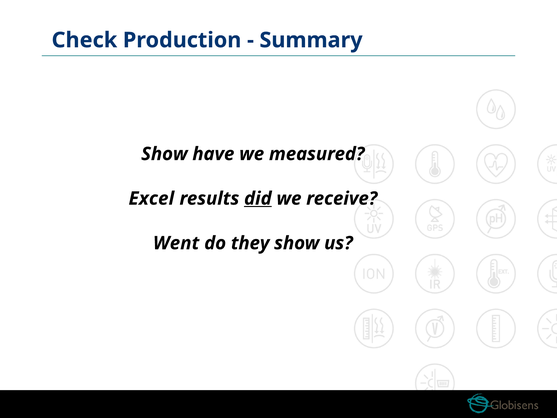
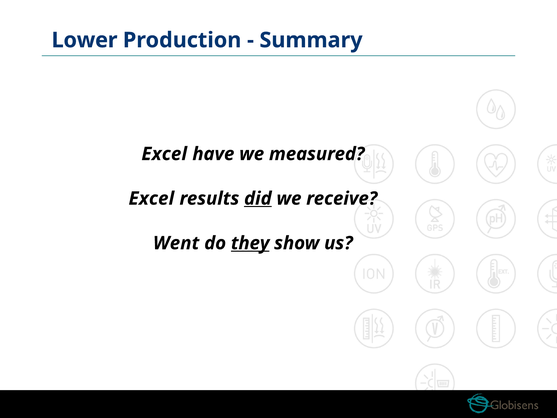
Check: Check -> Lower
Show at (164, 154): Show -> Excel
they underline: none -> present
